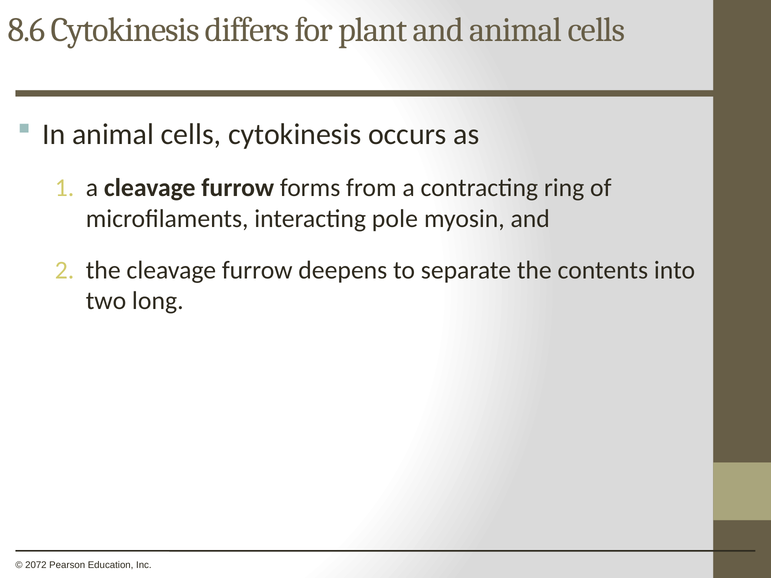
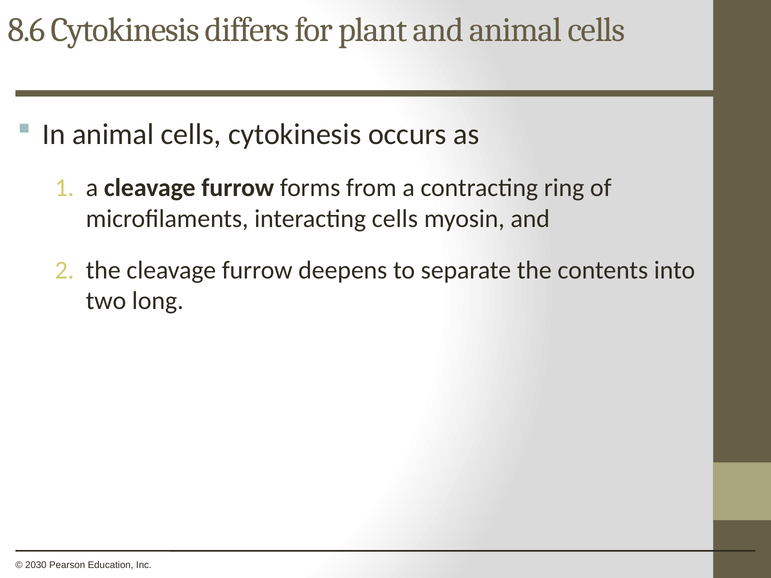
interacting pole: pole -> cells
2072: 2072 -> 2030
